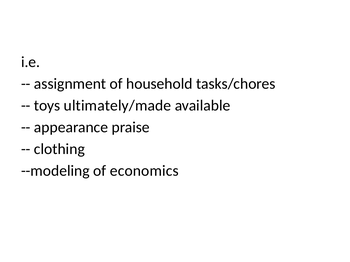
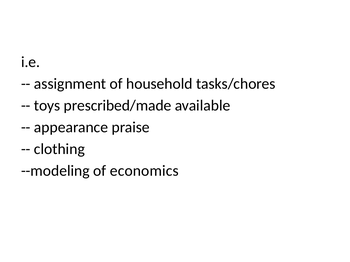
ultimately/made: ultimately/made -> prescribed/made
